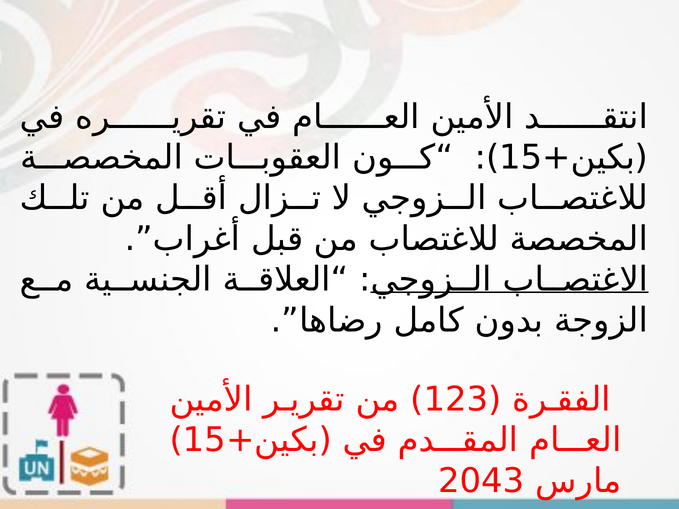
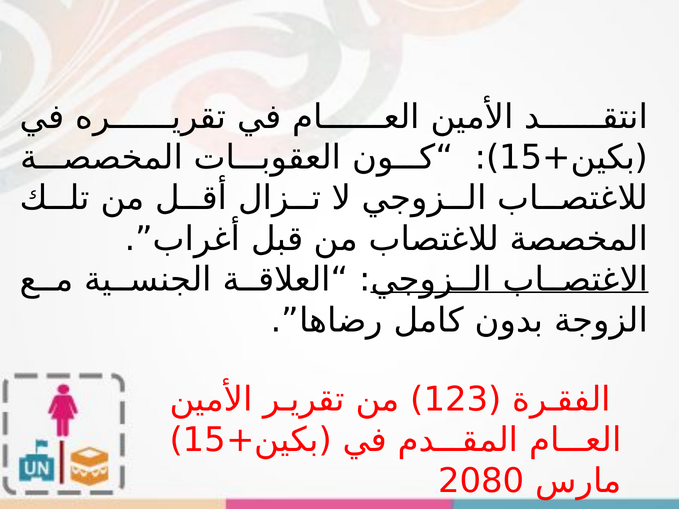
2043: 2043 -> 2080
